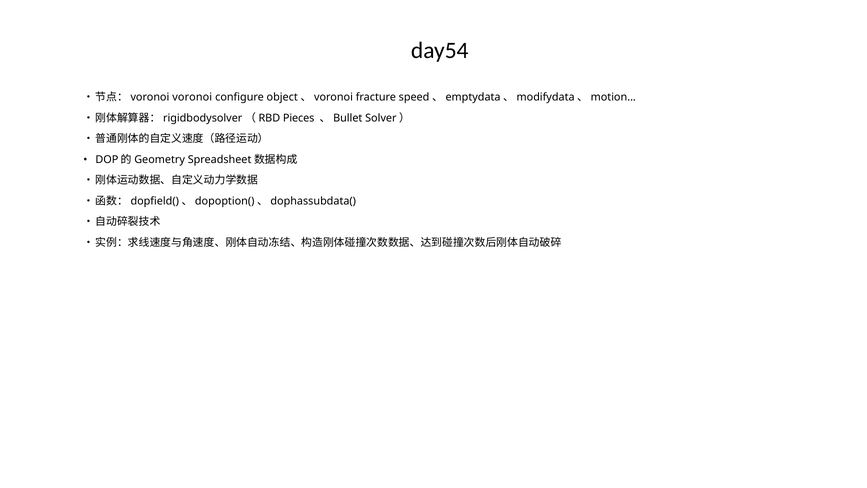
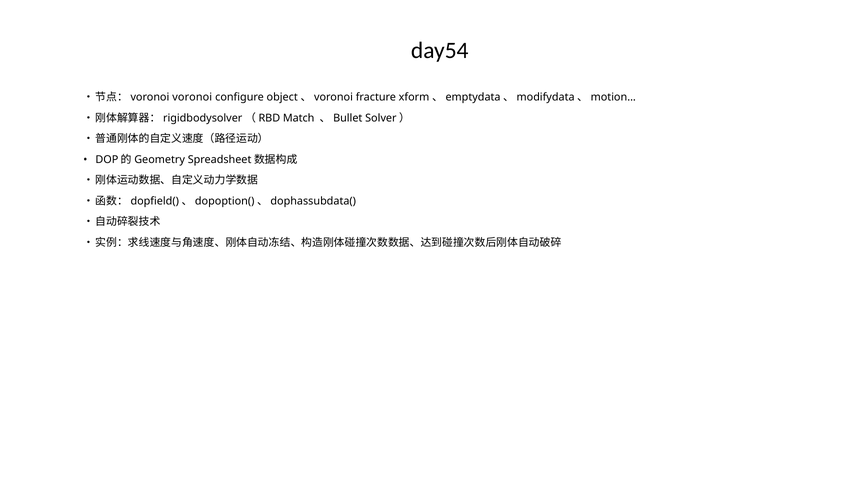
speed: speed -> xform
Pieces: Pieces -> Match
